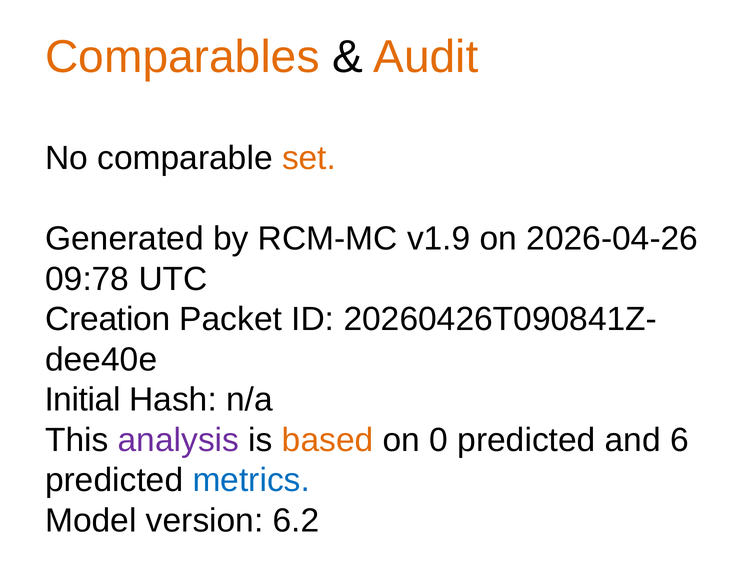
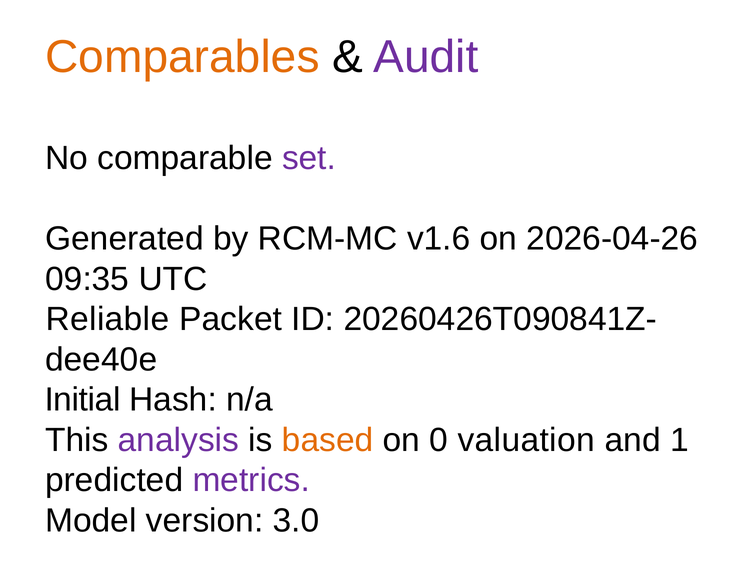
Audit colour: orange -> purple
set colour: orange -> purple
v1.9: v1.9 -> v1.6
09:78: 09:78 -> 09:35
Creation: Creation -> Reliable
0 predicted: predicted -> valuation
6: 6 -> 1
metrics colour: blue -> purple
6.2: 6.2 -> 3.0
